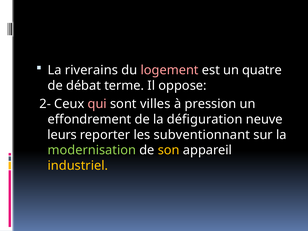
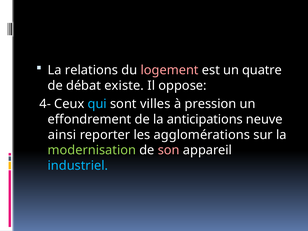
riverains: riverains -> relations
terme: terme -> existe
2-: 2- -> 4-
qui colour: pink -> light blue
défiguration: défiguration -> anticipations
leurs: leurs -> ainsi
subventionnant: subventionnant -> agglomérations
son colour: yellow -> pink
industriel colour: yellow -> light blue
